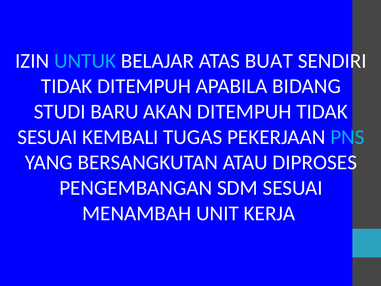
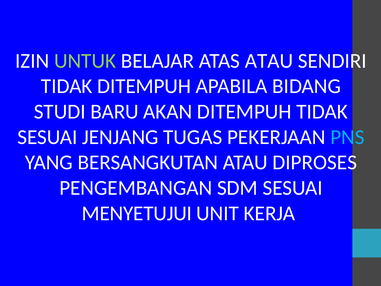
UNTUK colour: light blue -> light green
ATAS BUAT: BUAT -> ATAU
KEMBALI: KEMBALI -> JENJANG
MENAMBAH: MENAMBAH -> MENYETUJUI
